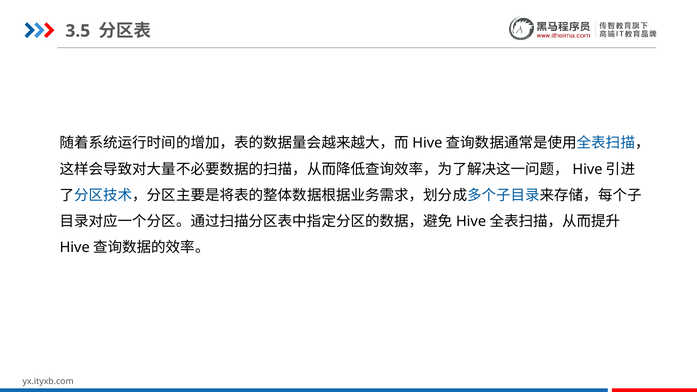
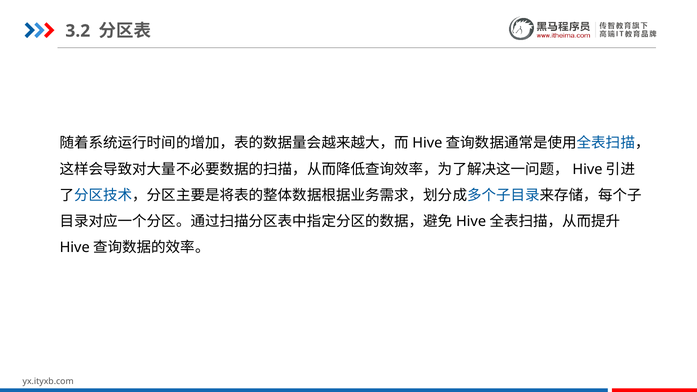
3.5: 3.5 -> 3.2
